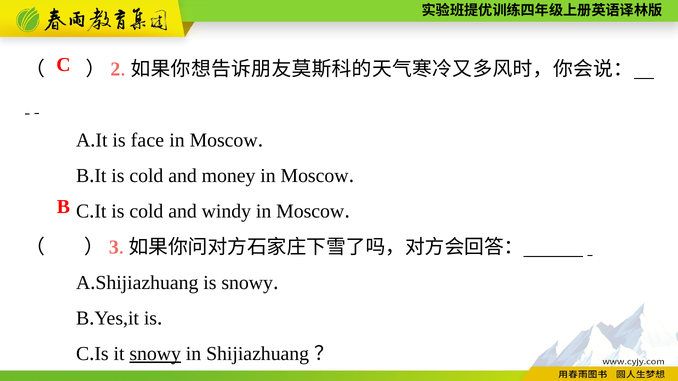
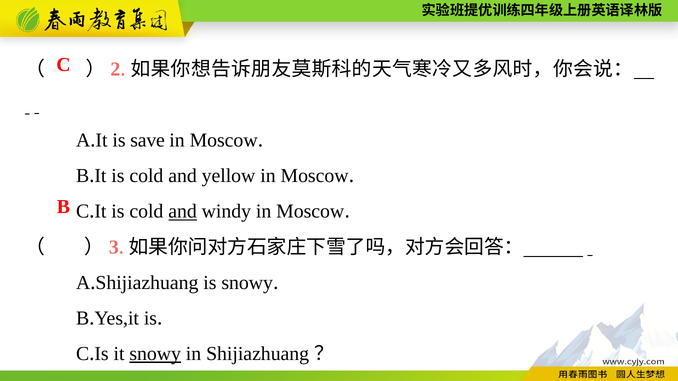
face: face -> save
money: money -> yellow
and at (183, 212) underline: none -> present
